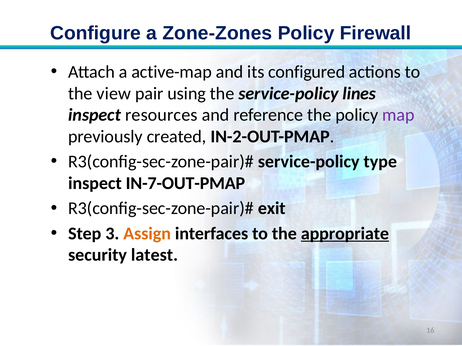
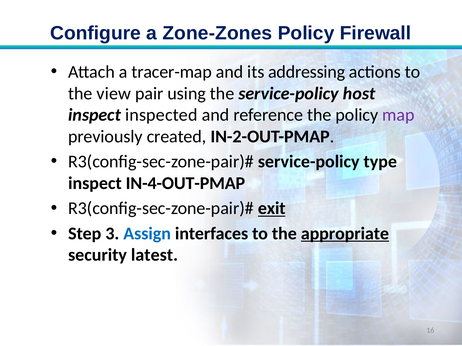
active-map: active-map -> tracer-map
configured: configured -> addressing
lines: lines -> host
resources: resources -> inspected
IN-7-OUT-PMAP: IN-7-OUT-PMAP -> IN-4-OUT-PMAP
exit underline: none -> present
Assign colour: orange -> blue
